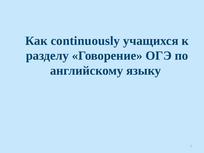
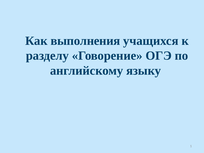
continuously: continuously -> выполнения
